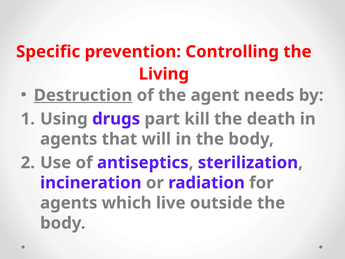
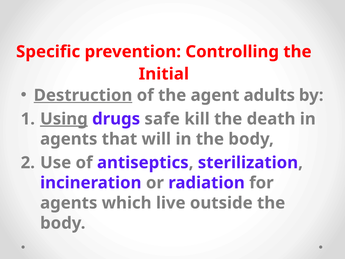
Living: Living -> Initial
needs: needs -> adults
Using underline: none -> present
part: part -> safe
